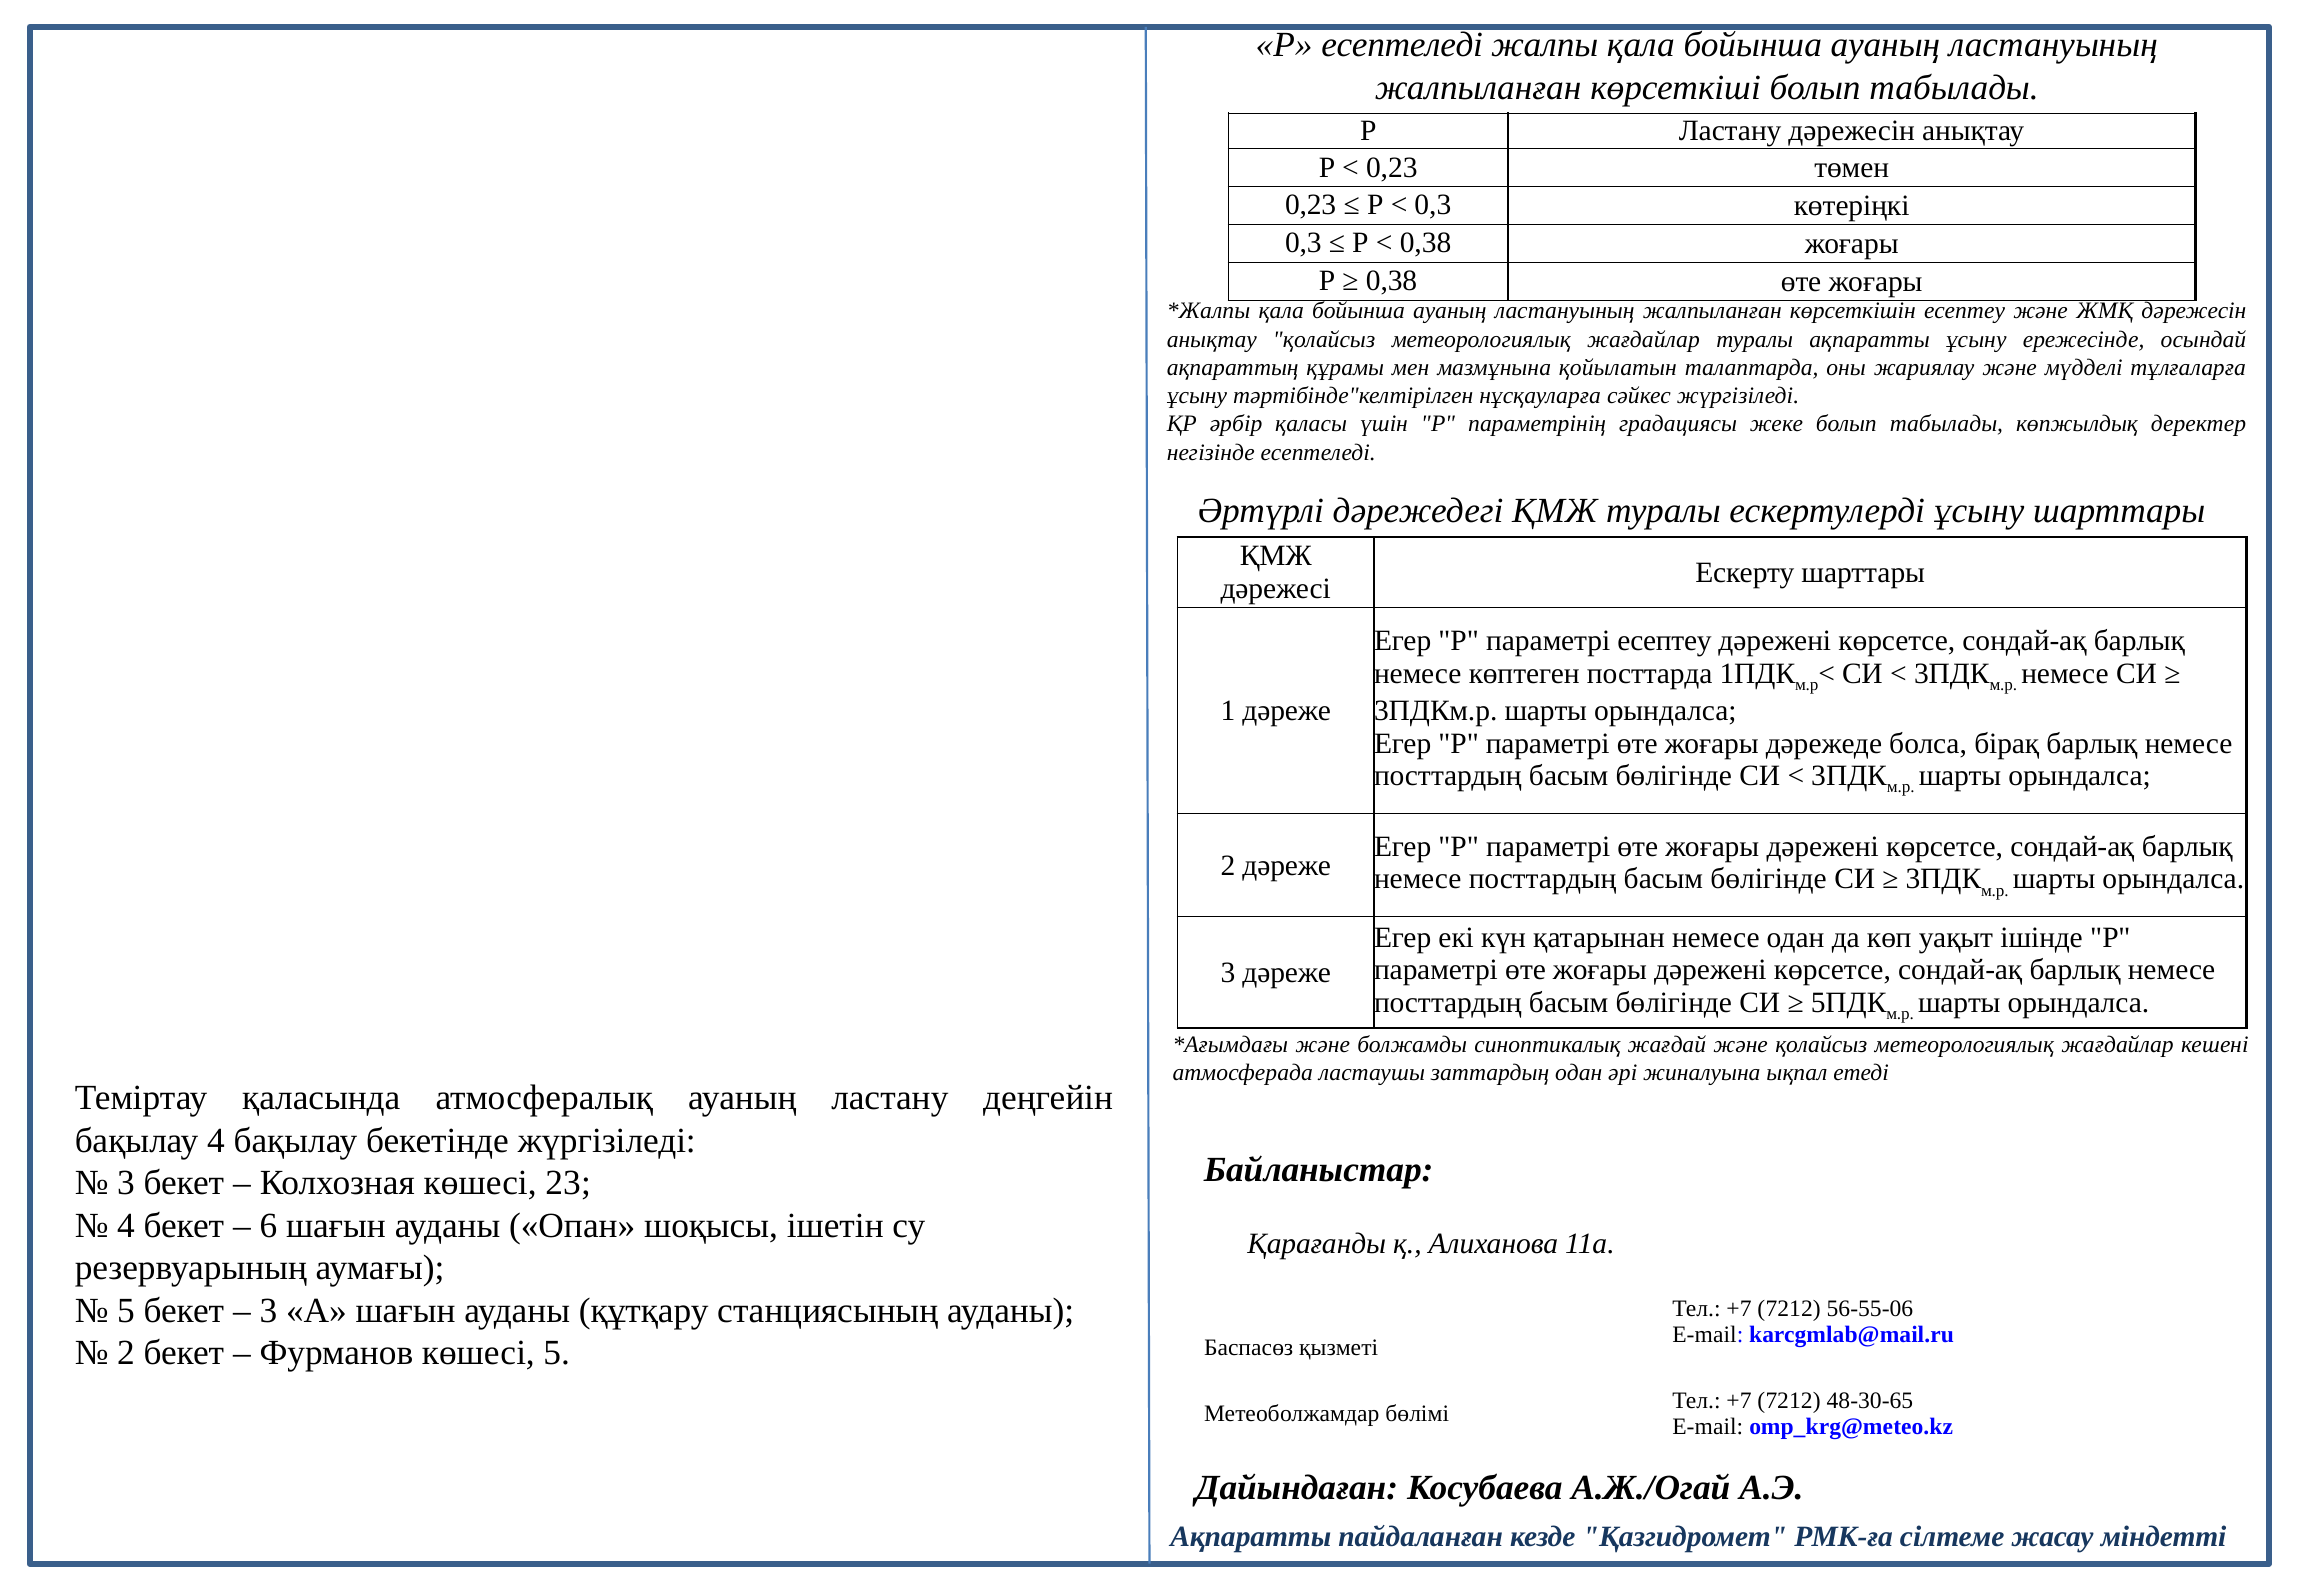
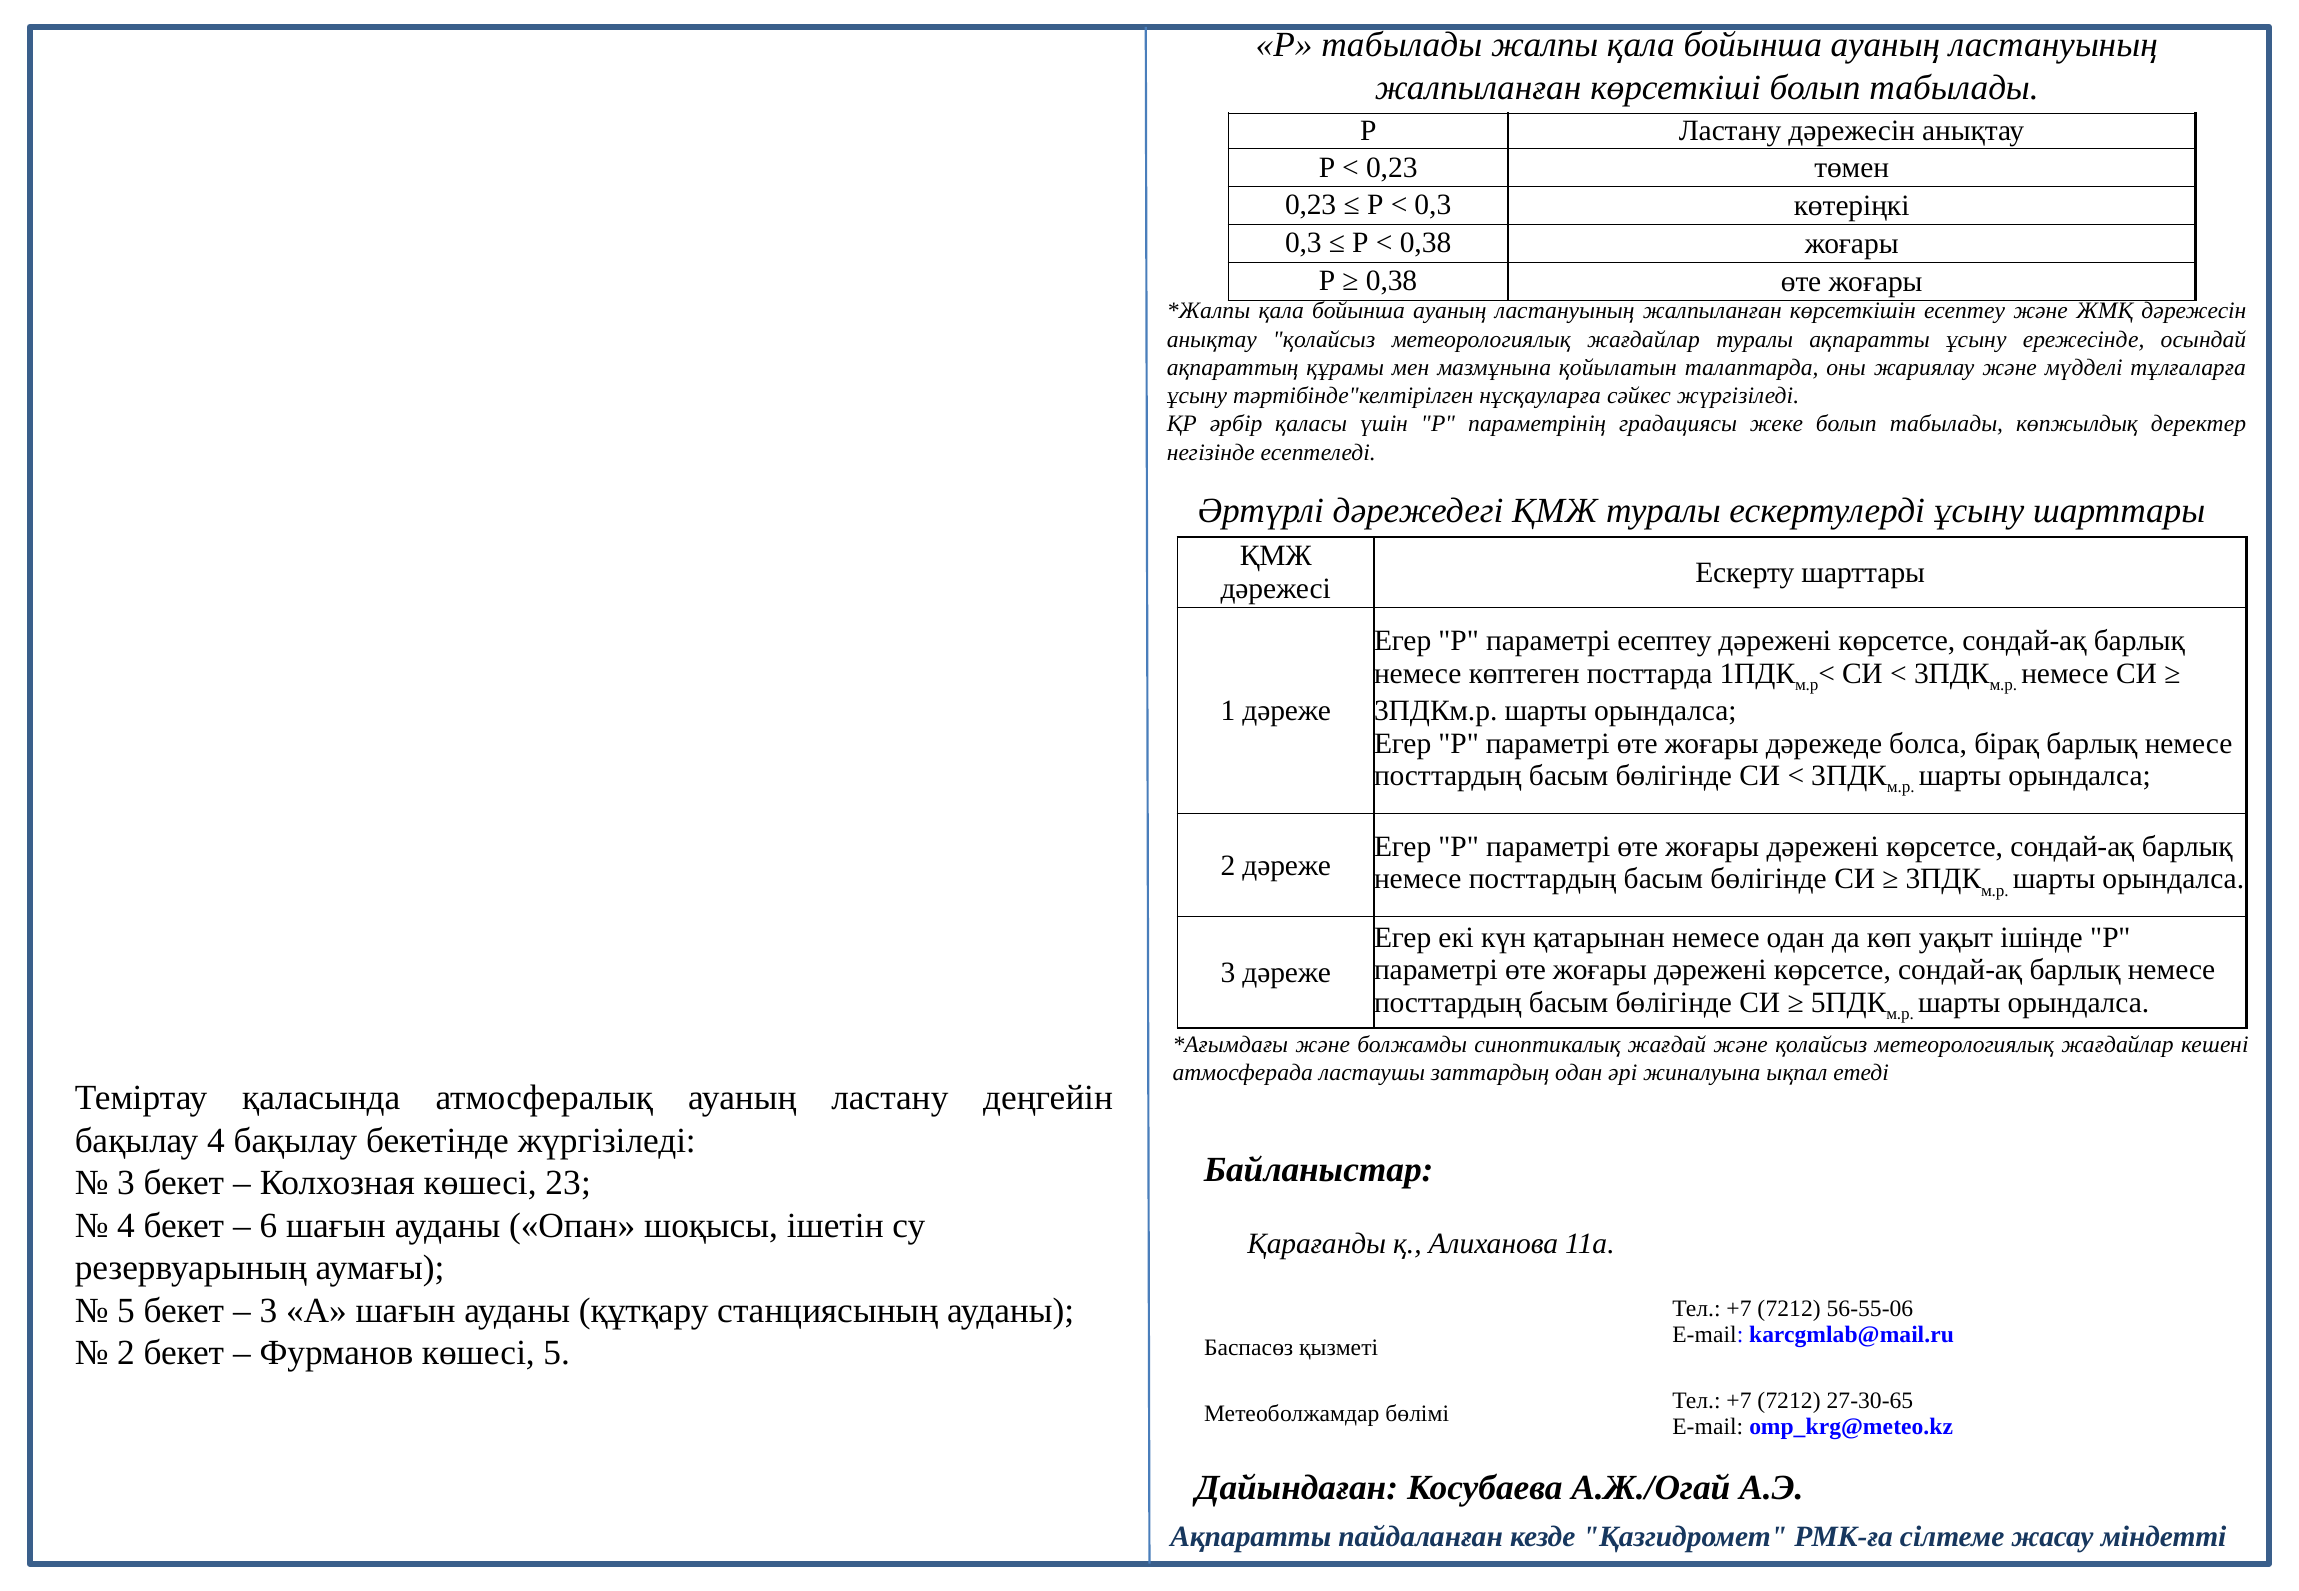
Р есептеледі: есептеледі -> табылады
48-30-65: 48-30-65 -> 27-30-65
